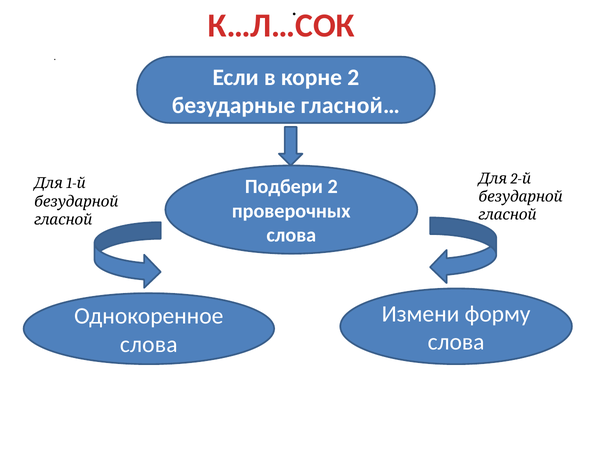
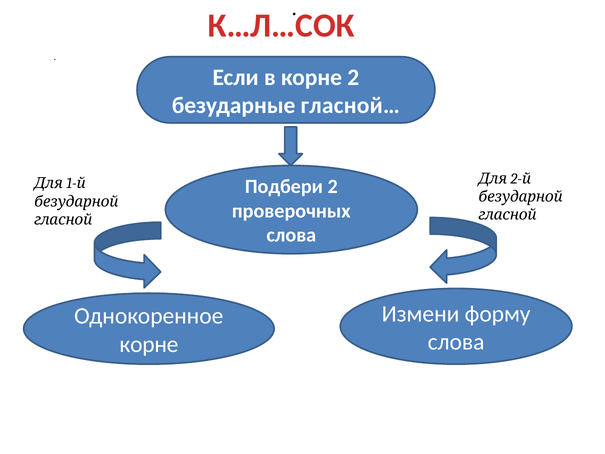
слова at (149, 344): слова -> корне
